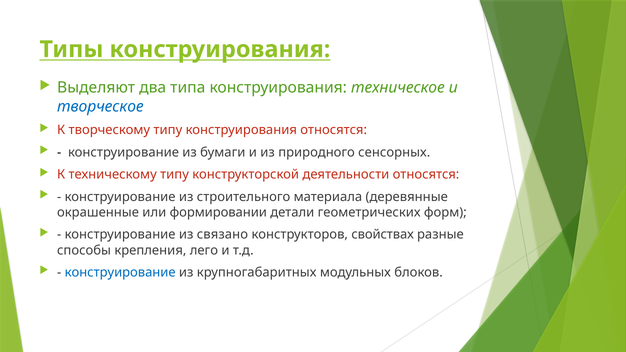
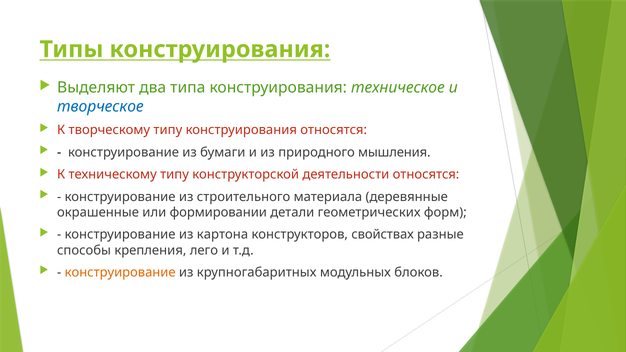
сенсорных: сенсорных -> мышления
связано: связано -> картона
конструирование at (120, 273) colour: blue -> orange
